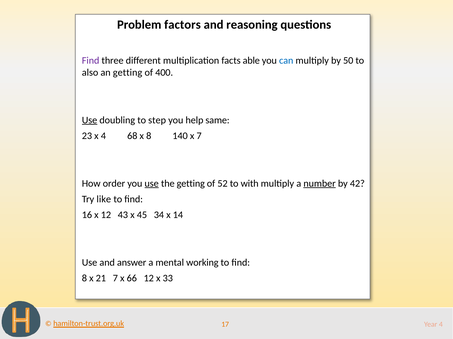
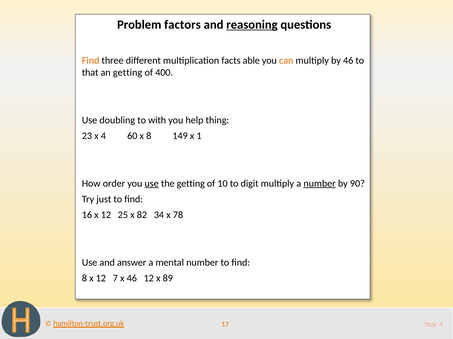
reasoning underline: none -> present
Find at (91, 61) colour: purple -> orange
can colour: blue -> orange
by 50: 50 -> 46
also: also -> that
Use at (90, 120) underline: present -> none
step: step -> with
same: same -> thing
68: 68 -> 60
140: 140 -> 149
x 7: 7 -> 1
52: 52 -> 10
with: with -> digit
42: 42 -> 90
like: like -> just
43: 43 -> 25
45: 45 -> 82
14: 14 -> 78
mental working: working -> number
8 x 21: 21 -> 12
x 66: 66 -> 46
33: 33 -> 89
